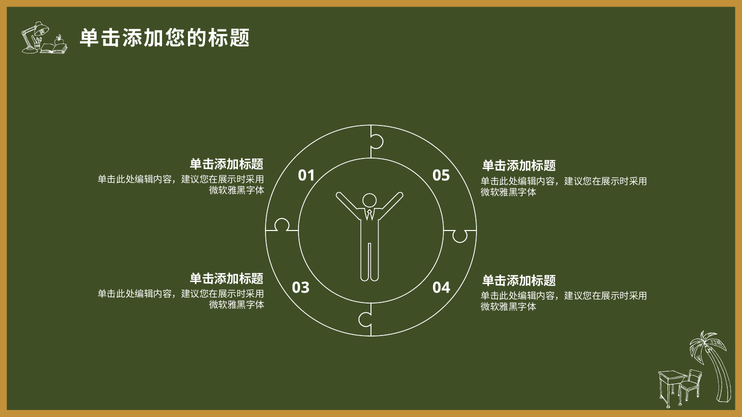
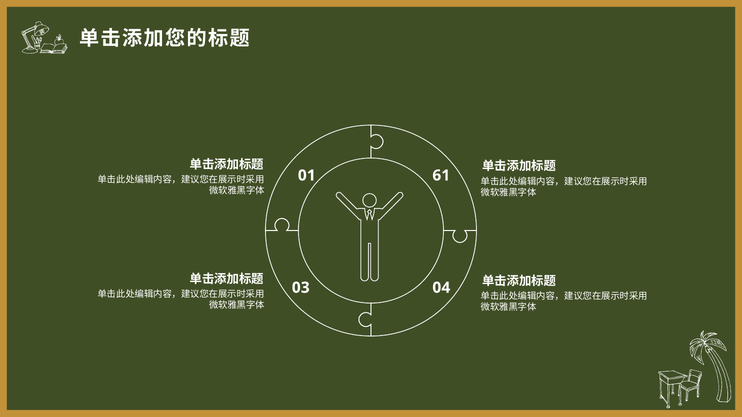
05: 05 -> 61
